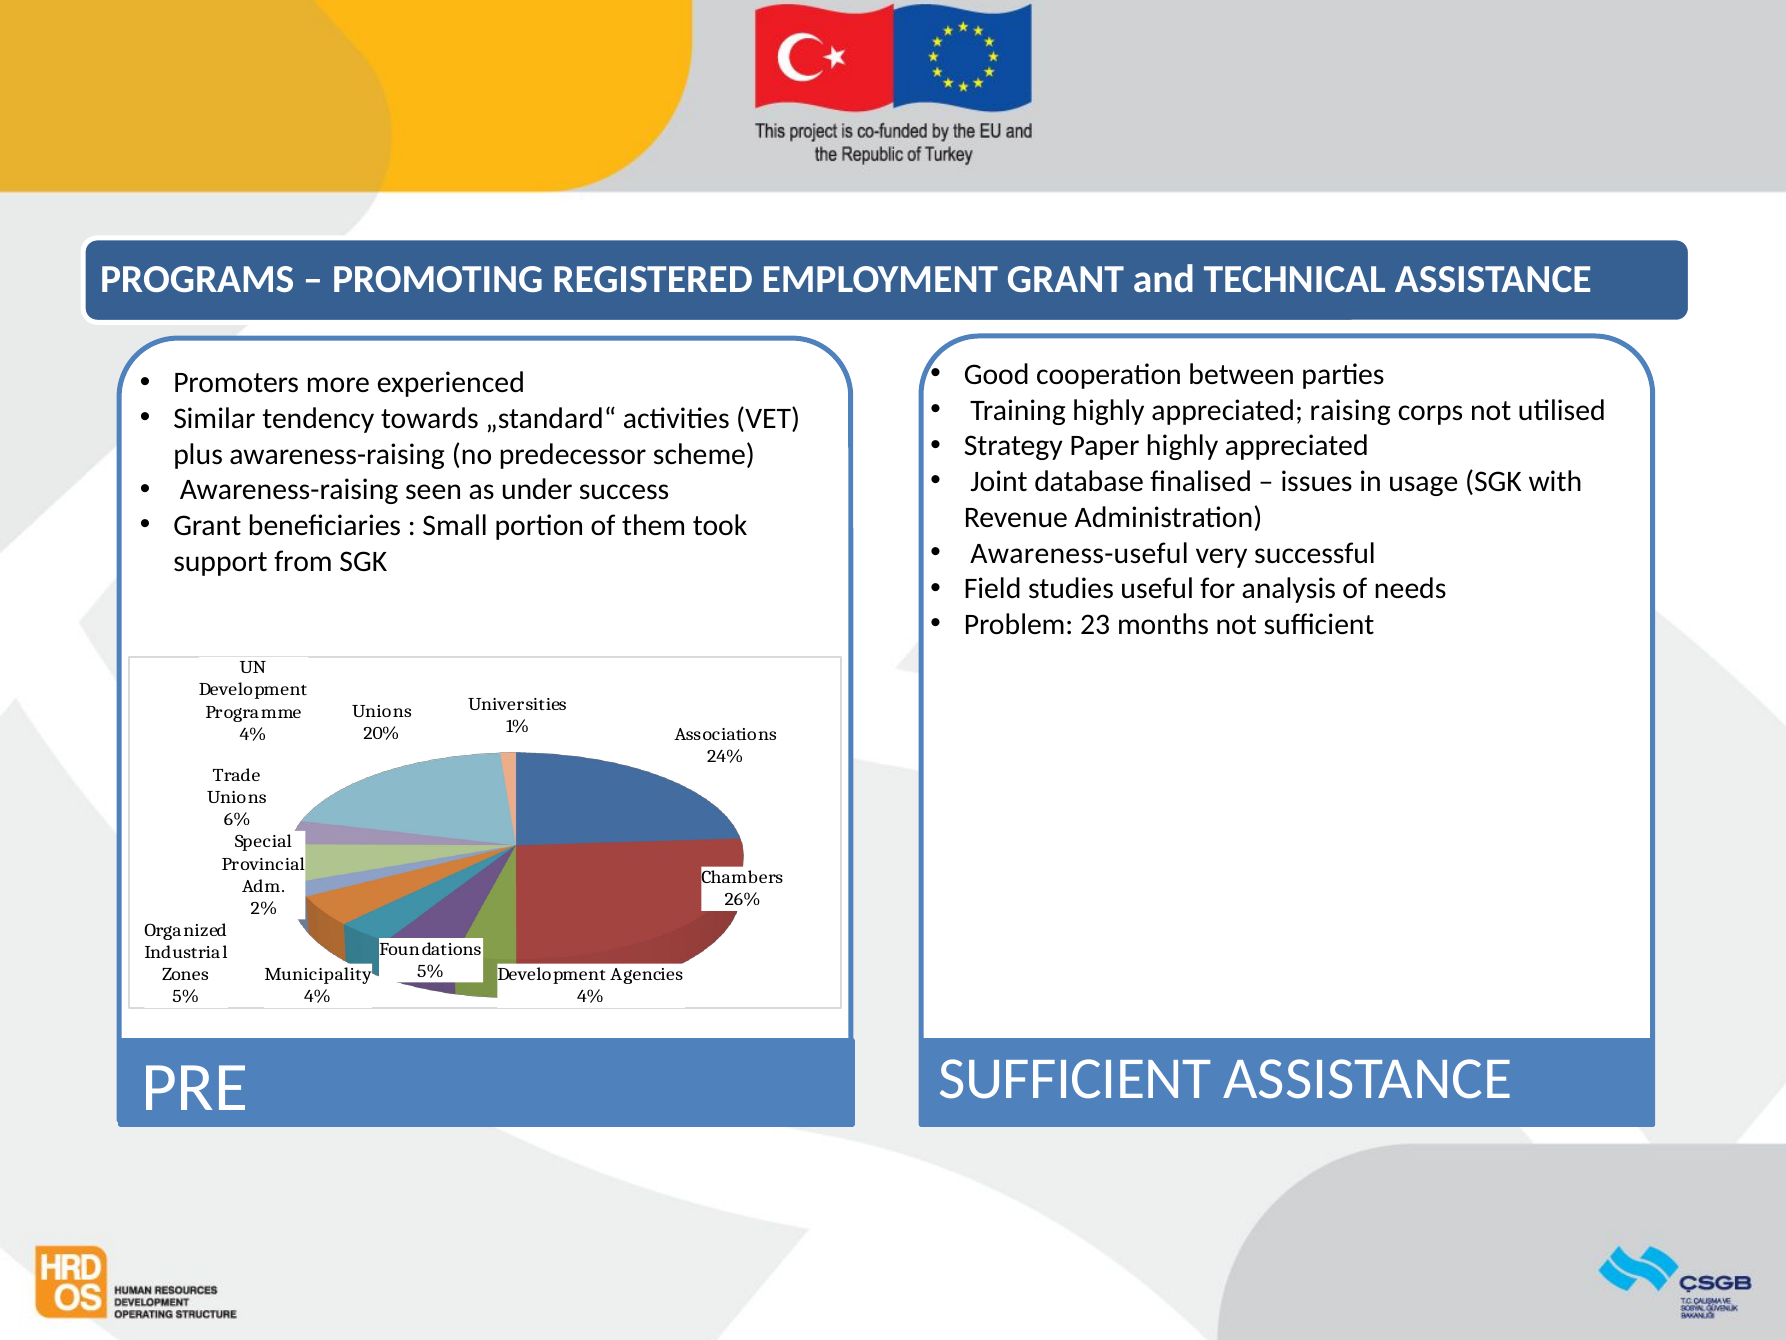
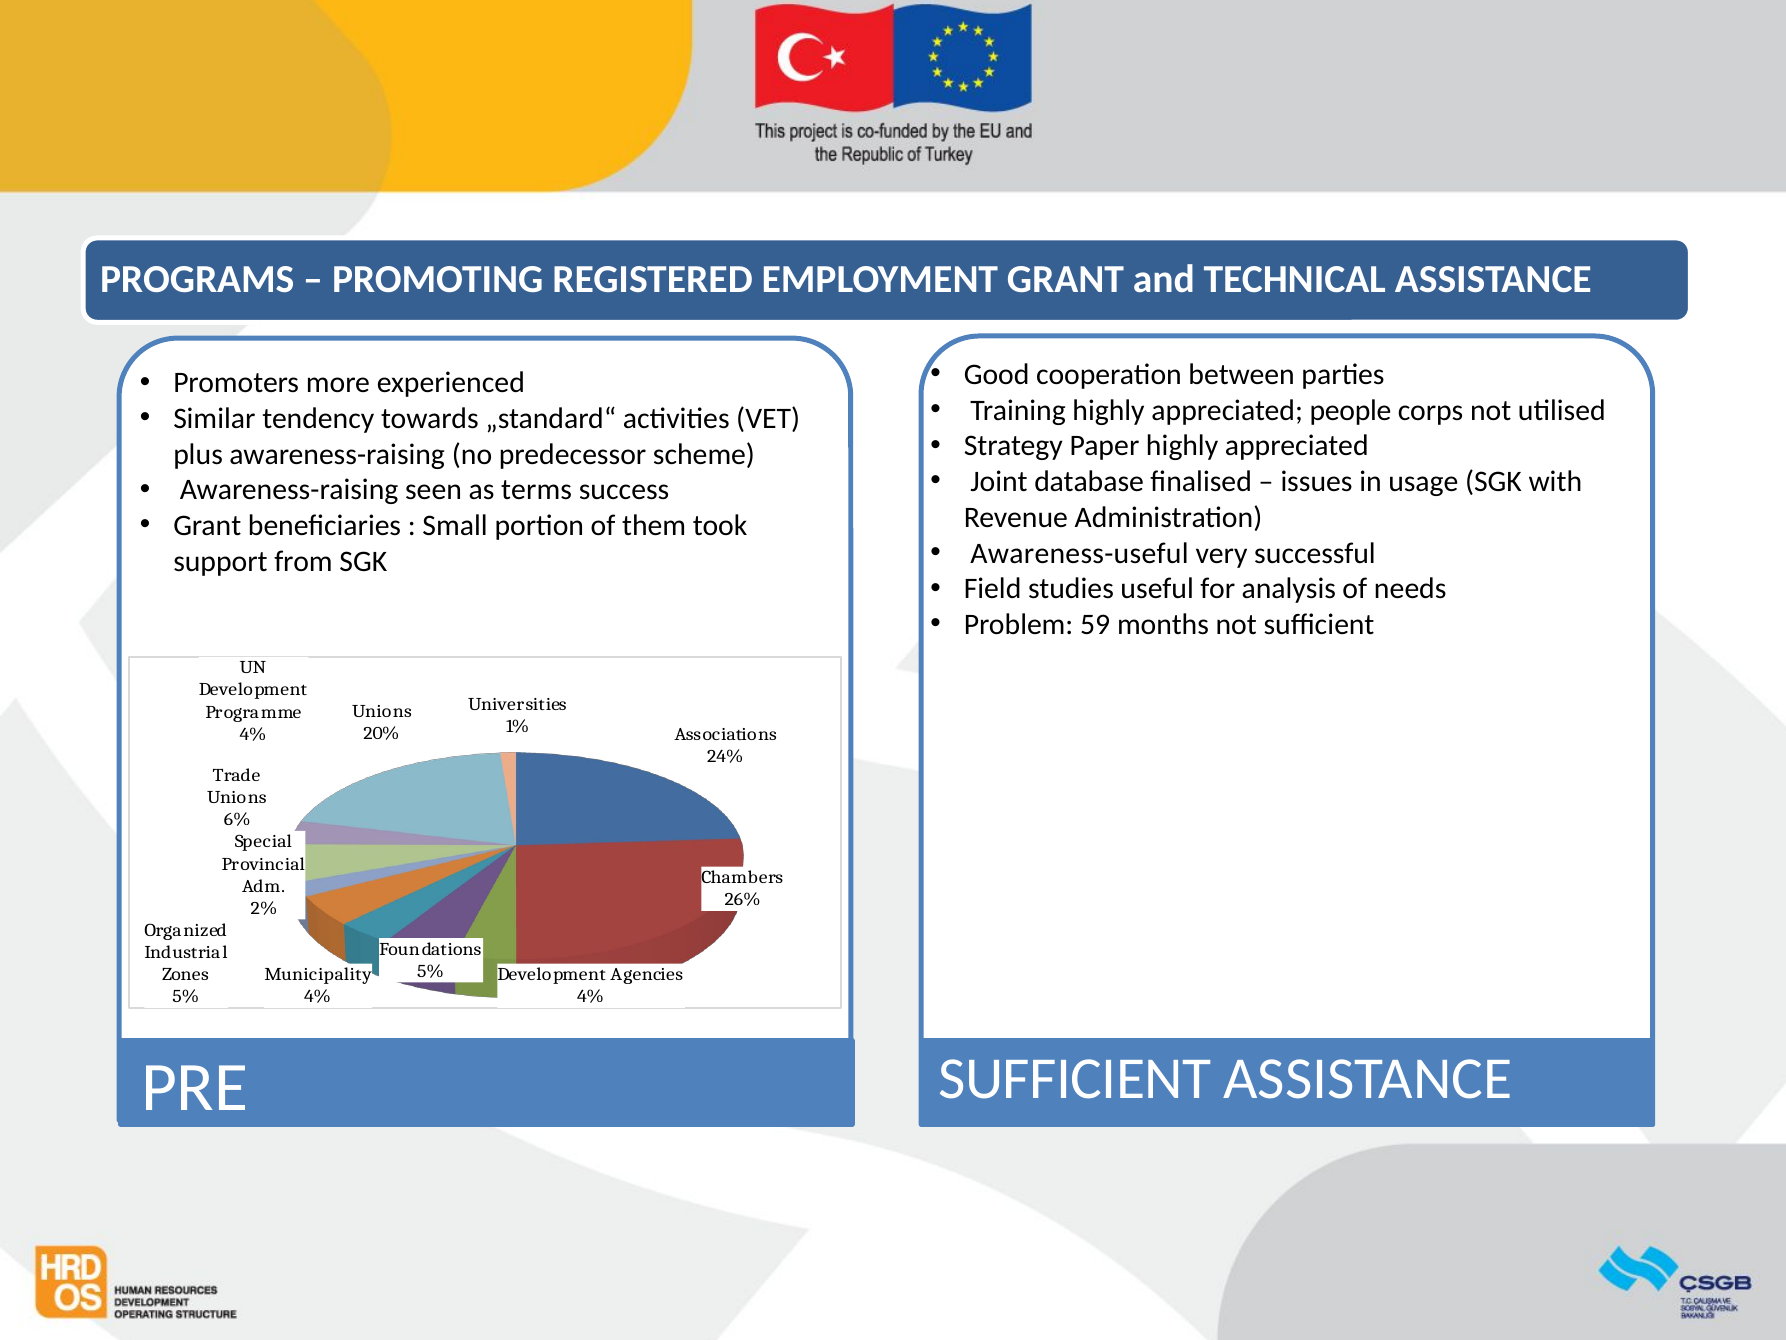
raising: raising -> people
under: under -> terms
23: 23 -> 59
